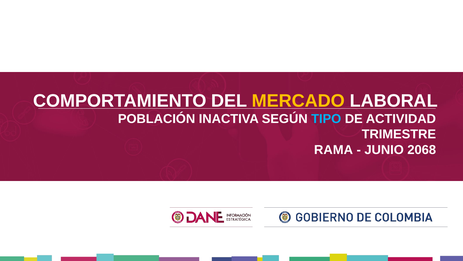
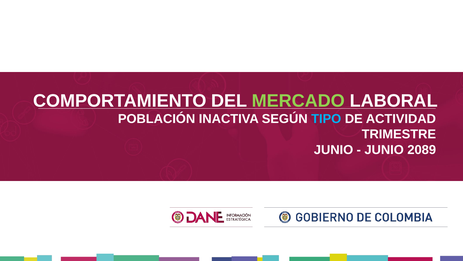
MERCADO colour: yellow -> light green
RAMA at (334, 149): RAMA -> JUNIO
2068: 2068 -> 2089
